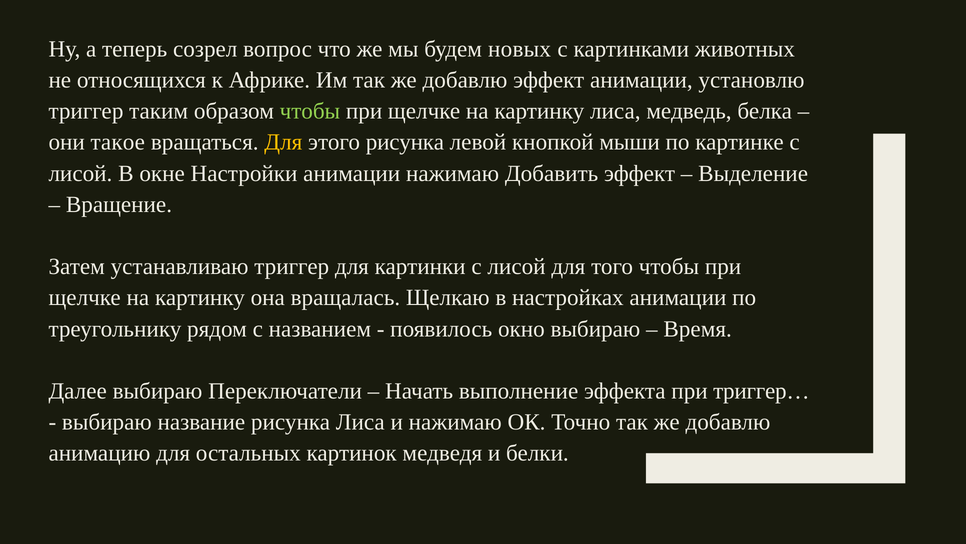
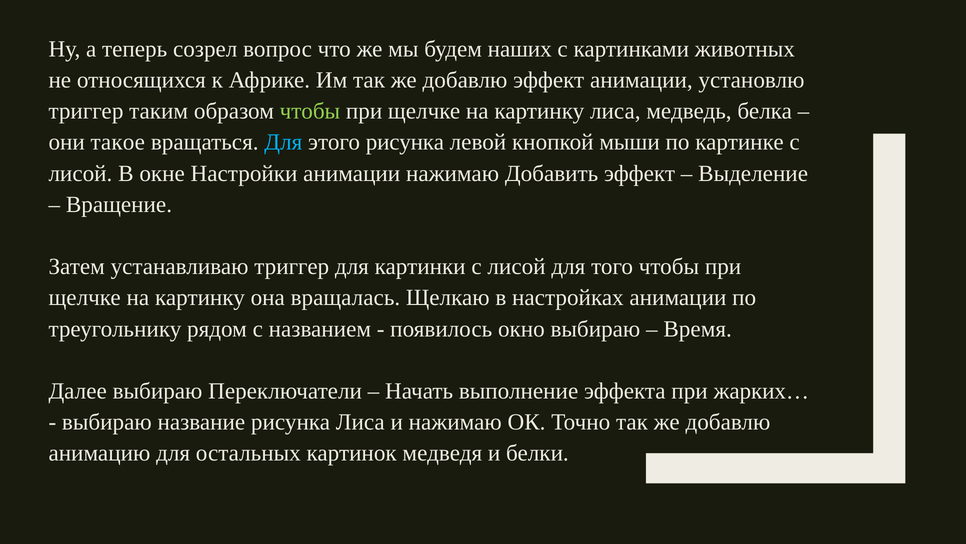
новых: новых -> наших
Для at (283, 142) colour: yellow -> light blue
триггер…: триггер… -> жарких…
